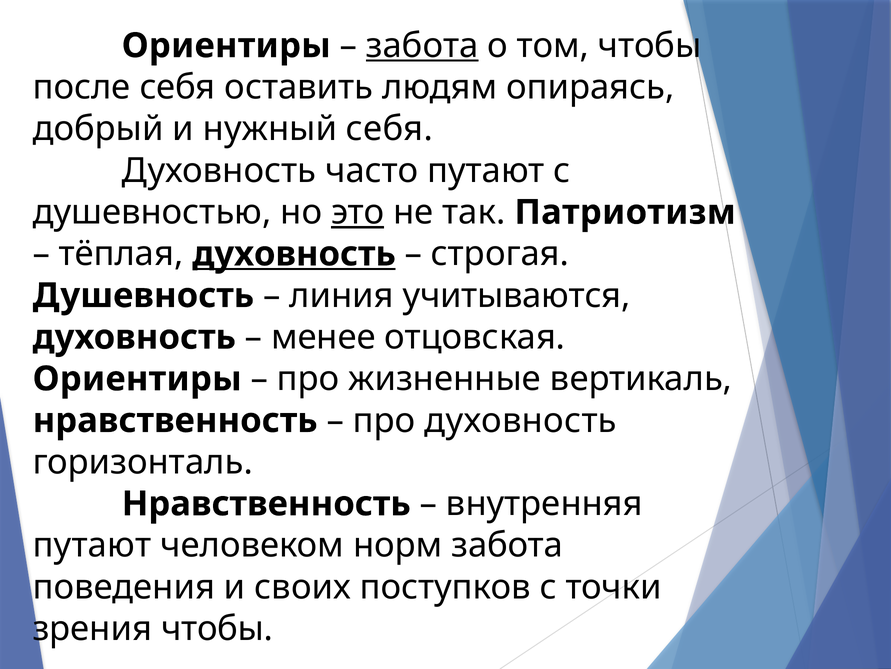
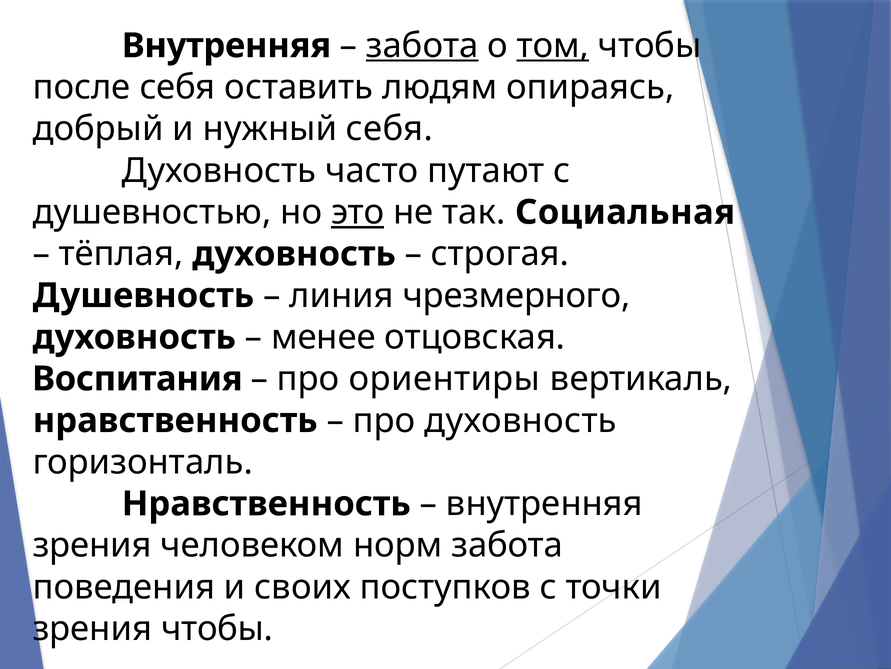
Ориентиры at (226, 46): Ориентиры -> Внутренняя
том underline: none -> present
Патриотизм: Патриотизм -> Социальная
духовность at (294, 254) underline: present -> none
учитываются: учитываются -> чрезмерного
Ориентиры at (137, 378): Ориентиры -> Воспитания
жизненные: жизненные -> ориентиры
путают at (92, 545): путают -> зрения
